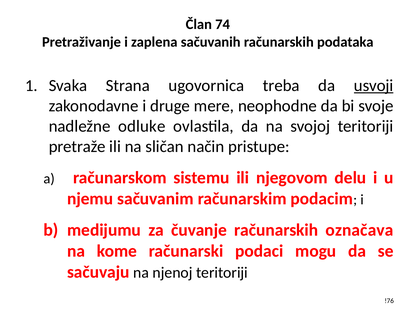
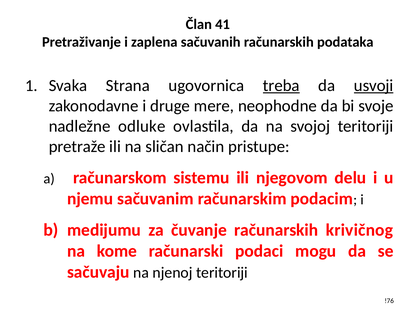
74: 74 -> 41
treba underline: none -> present
označava: označava -> krivičnog
